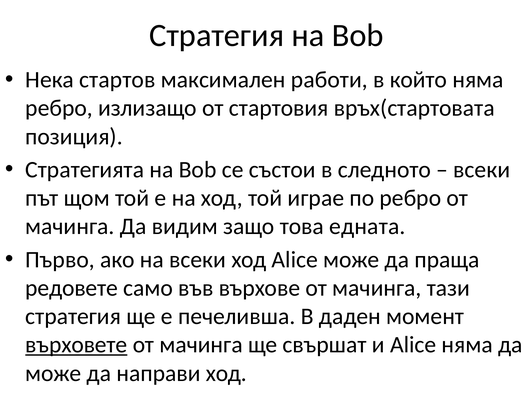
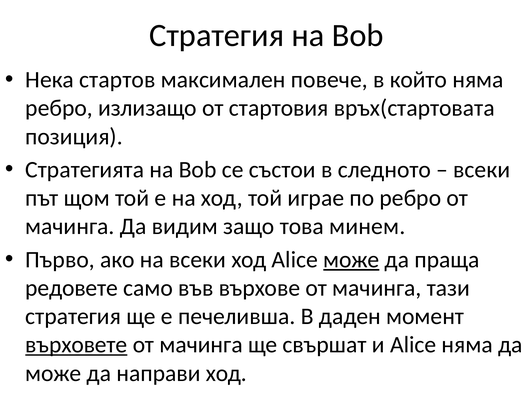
работи: работи -> повече
едната: едната -> минем
може at (351, 260) underline: none -> present
